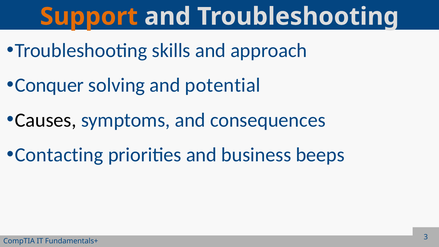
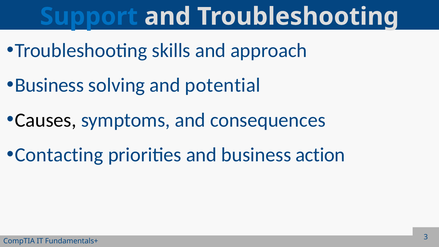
Support colour: orange -> blue
Conquer at (49, 85): Conquer -> Business
beeps: beeps -> action
